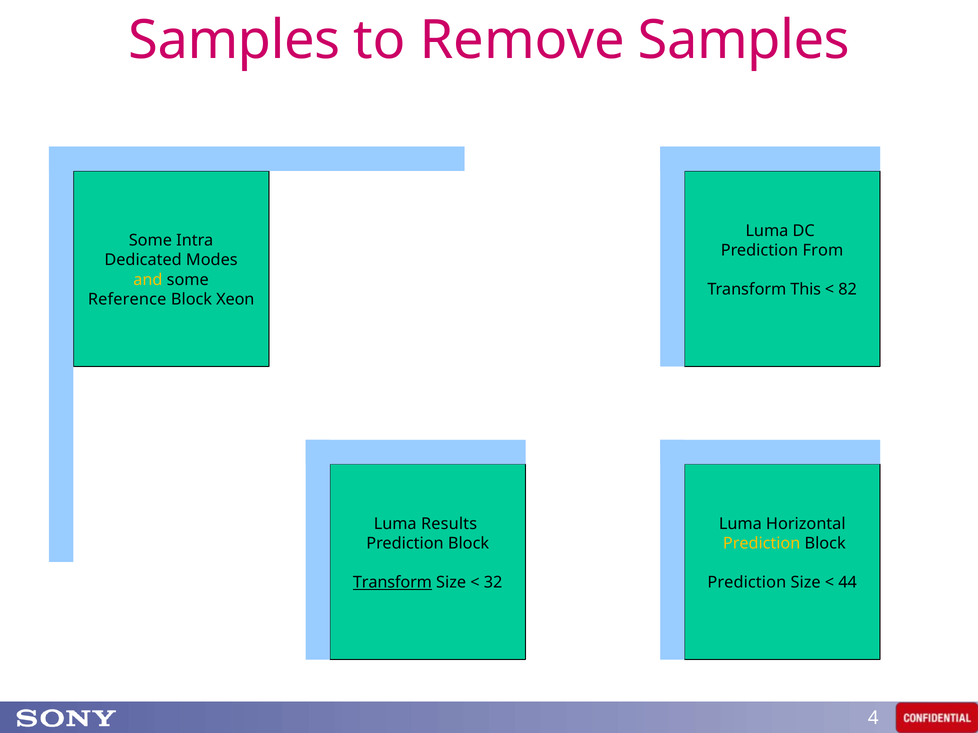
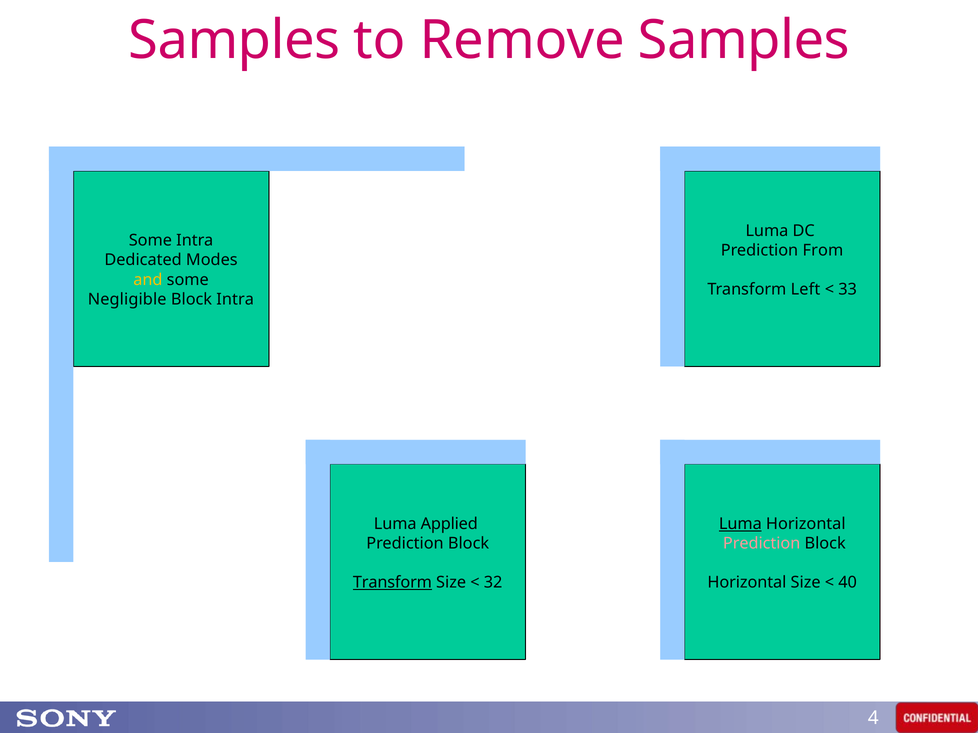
This: This -> Left
82: 82 -> 33
Reference: Reference -> Negligible
Block Xeon: Xeon -> Intra
Results: Results -> Applied
Luma at (740, 524) underline: none -> present
Prediction at (762, 544) colour: yellow -> pink
Prediction at (747, 583): Prediction -> Horizontal
44: 44 -> 40
